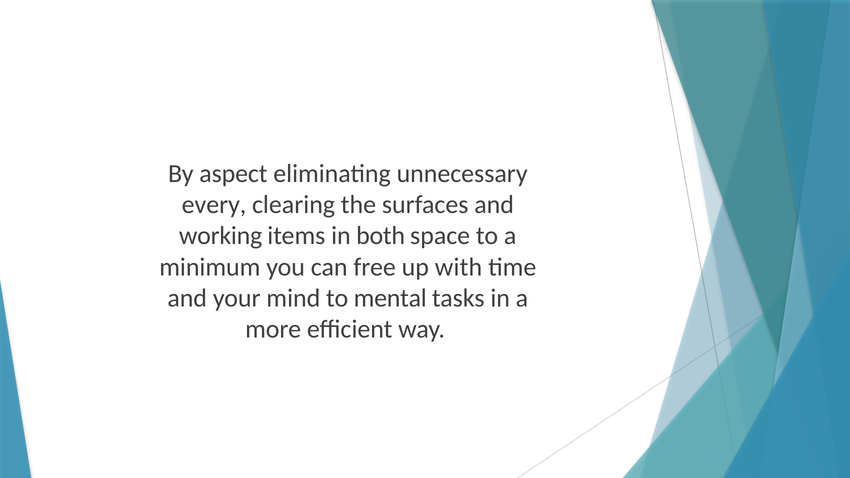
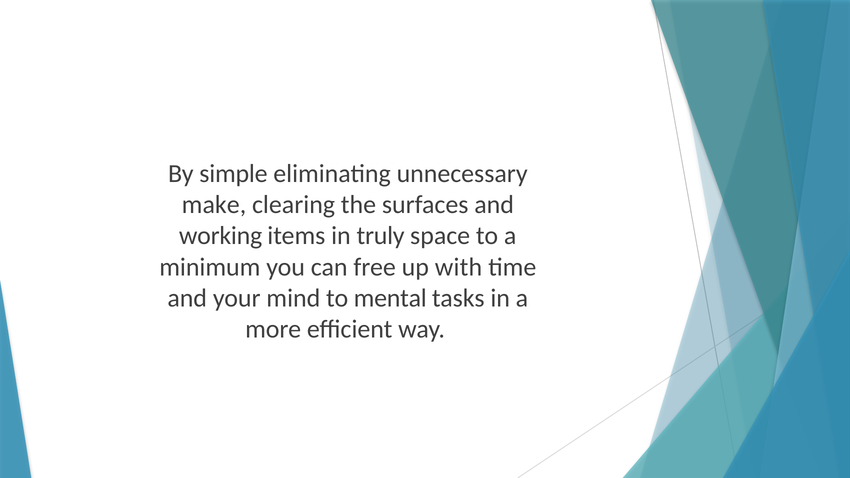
aspect: aspect -> simple
every: every -> make
both: both -> truly
